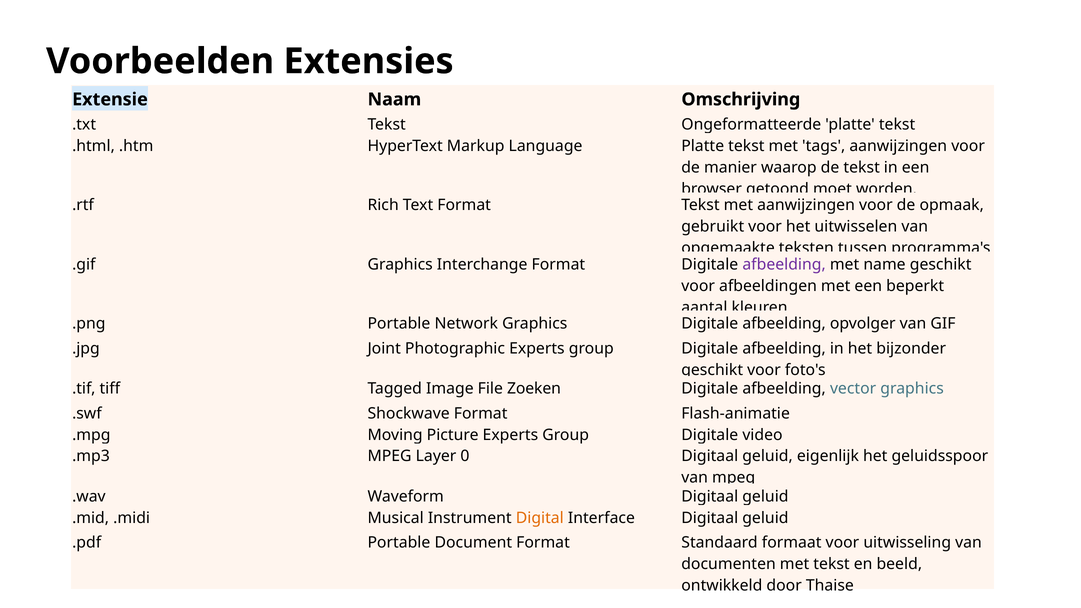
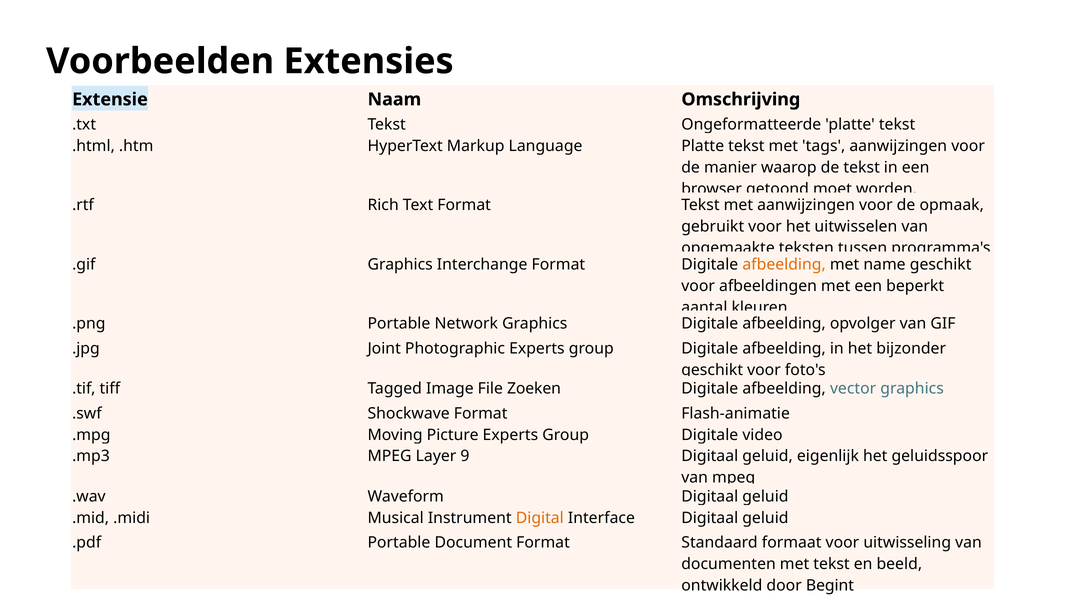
afbeelding at (784, 264) colour: purple -> orange
0: 0 -> 9
Thaise: Thaise -> Begint
